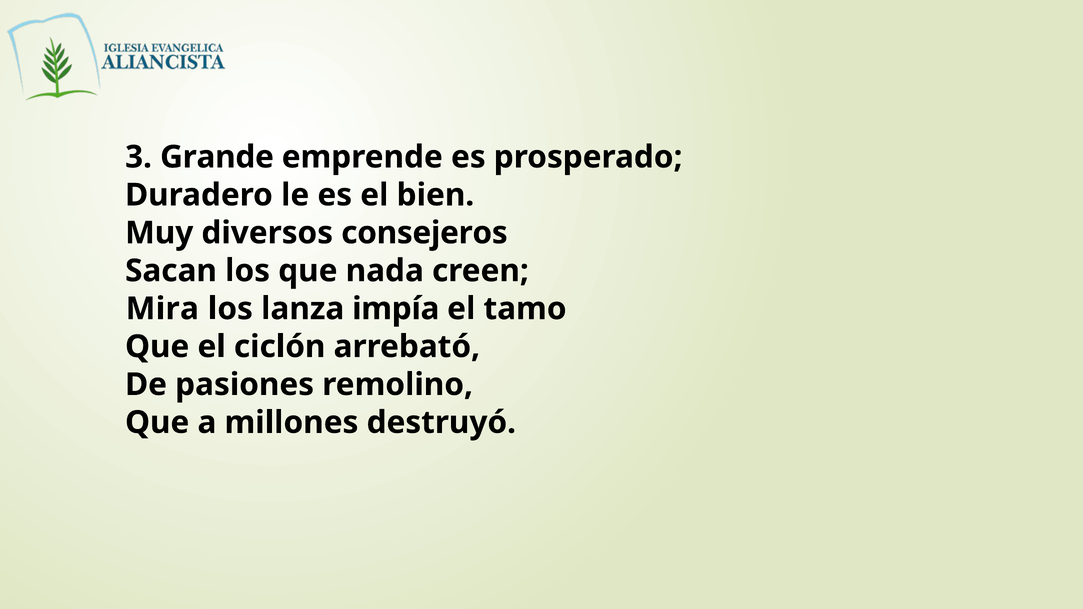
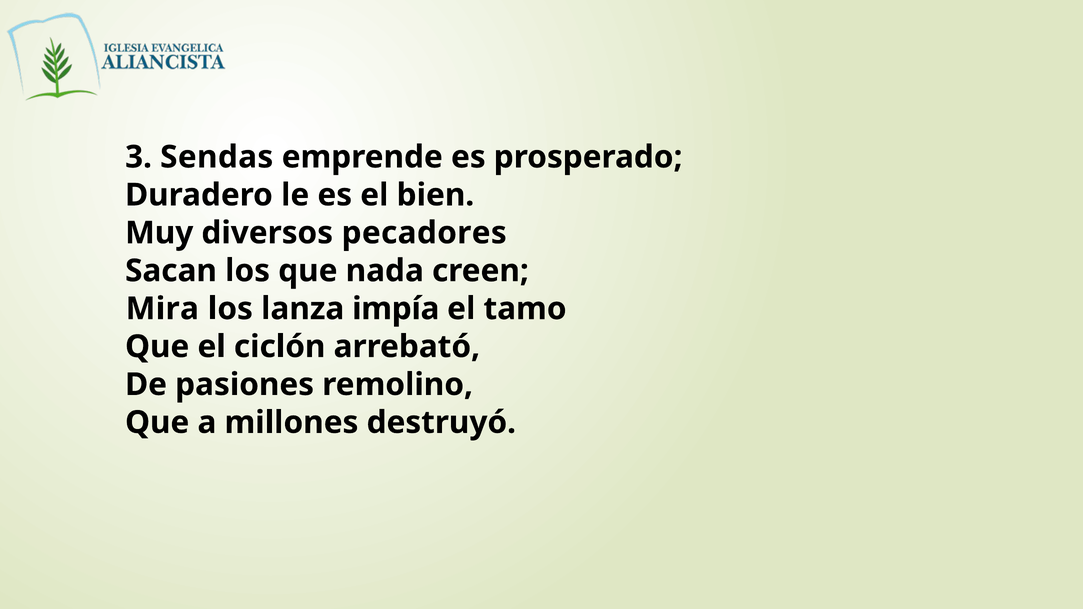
Grande: Grande -> Sendas
consejeros: consejeros -> pecadores
